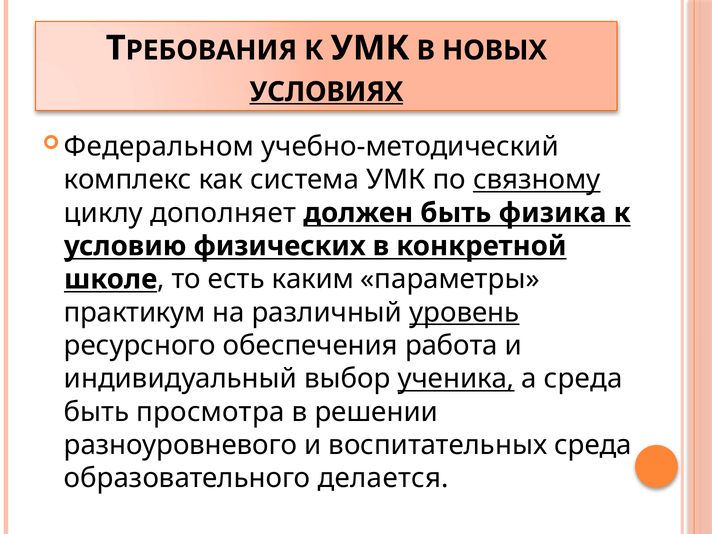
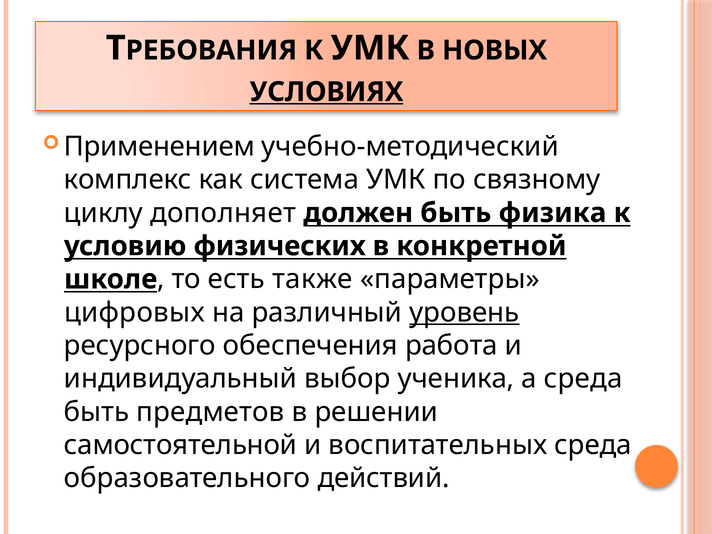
Федеральном: Федеральном -> Применением
связному underline: present -> none
каким: каким -> также
практикум: практикум -> цифровых
ученика underline: present -> none
просмотра: просмотра -> предметов
разноуровневого: разноуровневого -> самостоятельной
делается: делается -> действий
